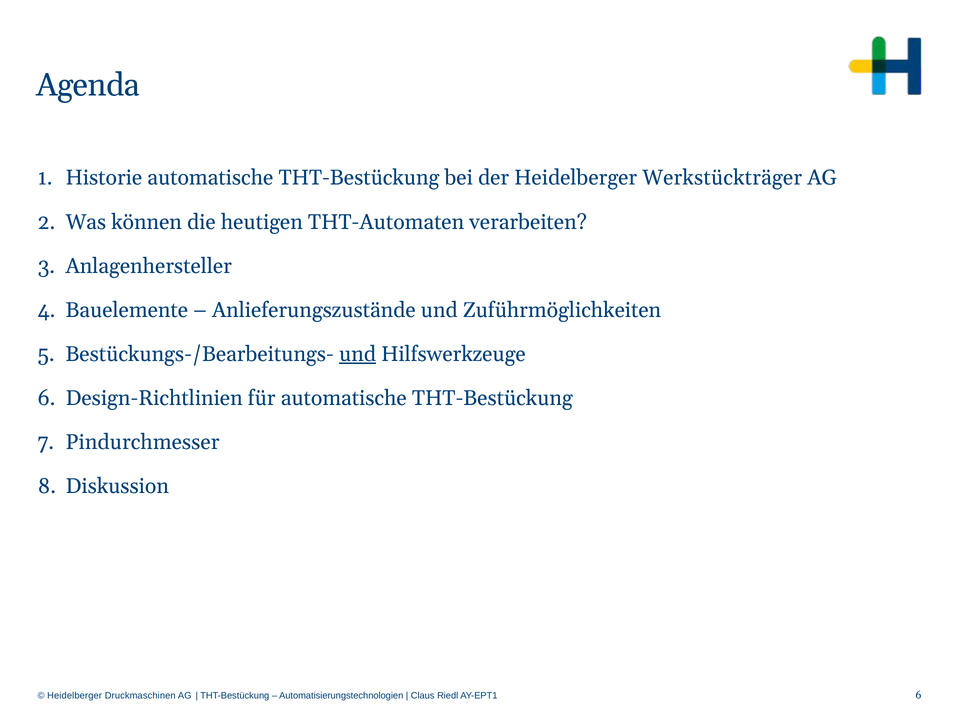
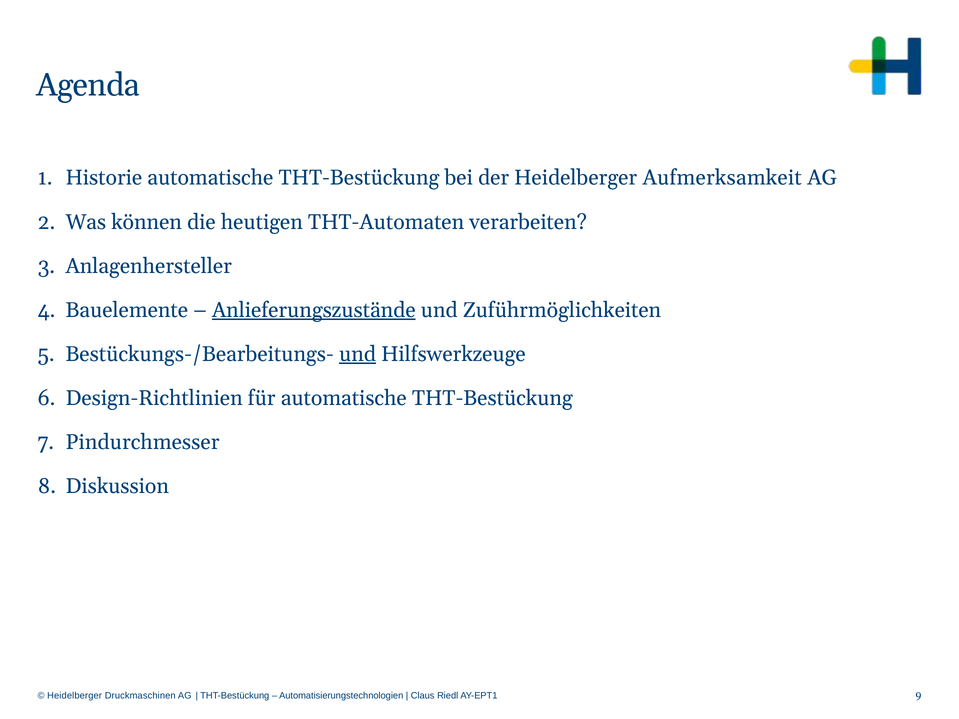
Werkstückträger: Werkstückträger -> Aufmerksamkeit
Anlieferungszustände underline: none -> present
AY-EPT1 6: 6 -> 9
